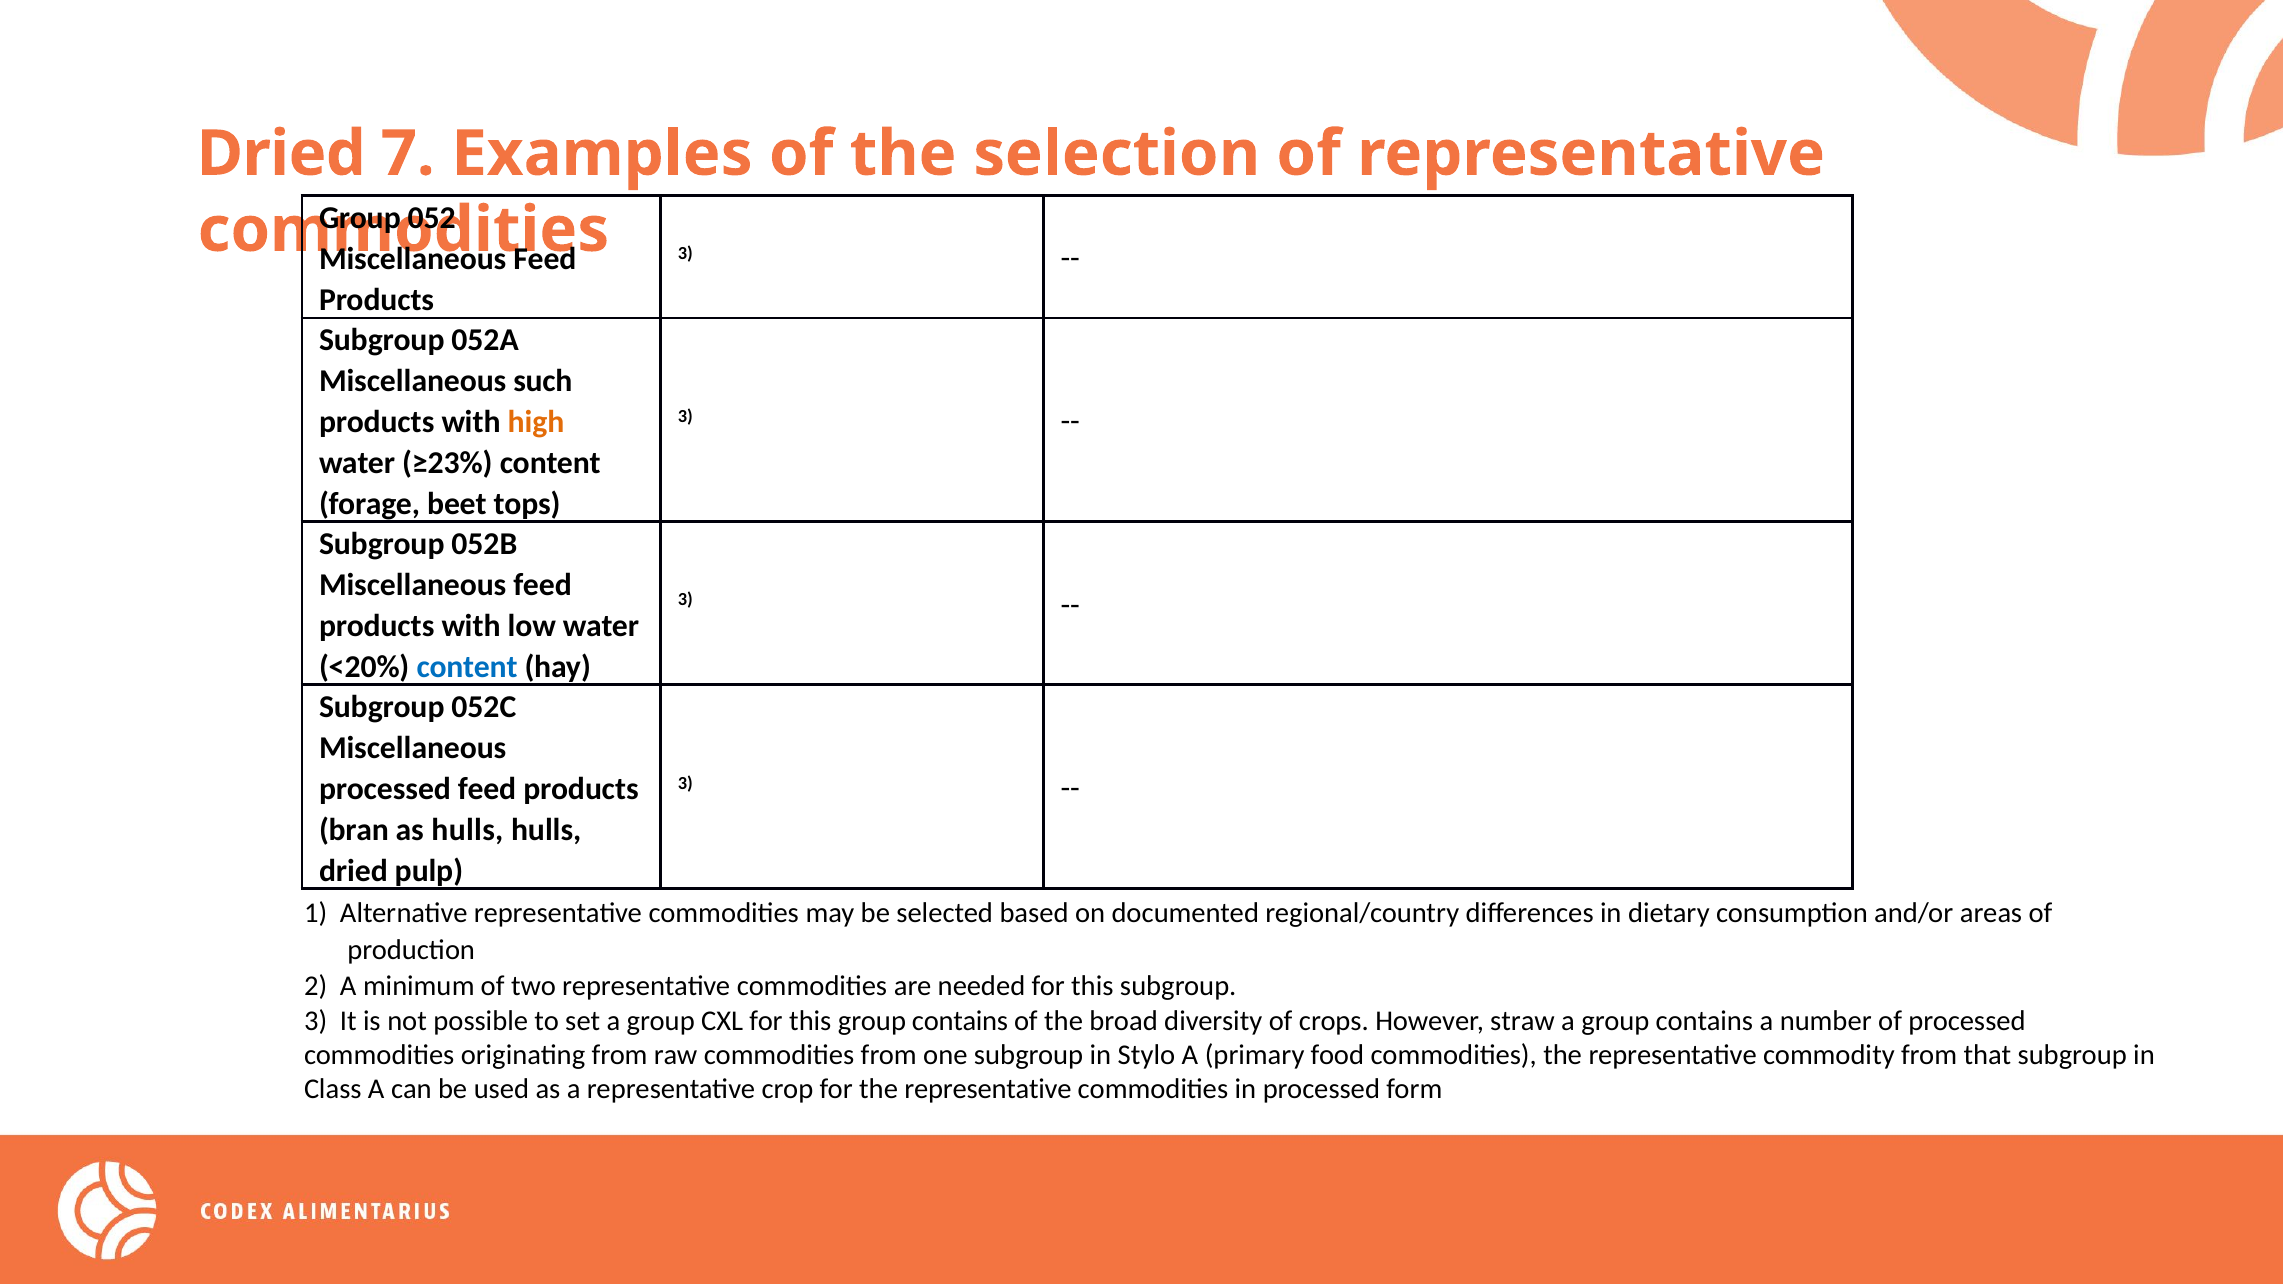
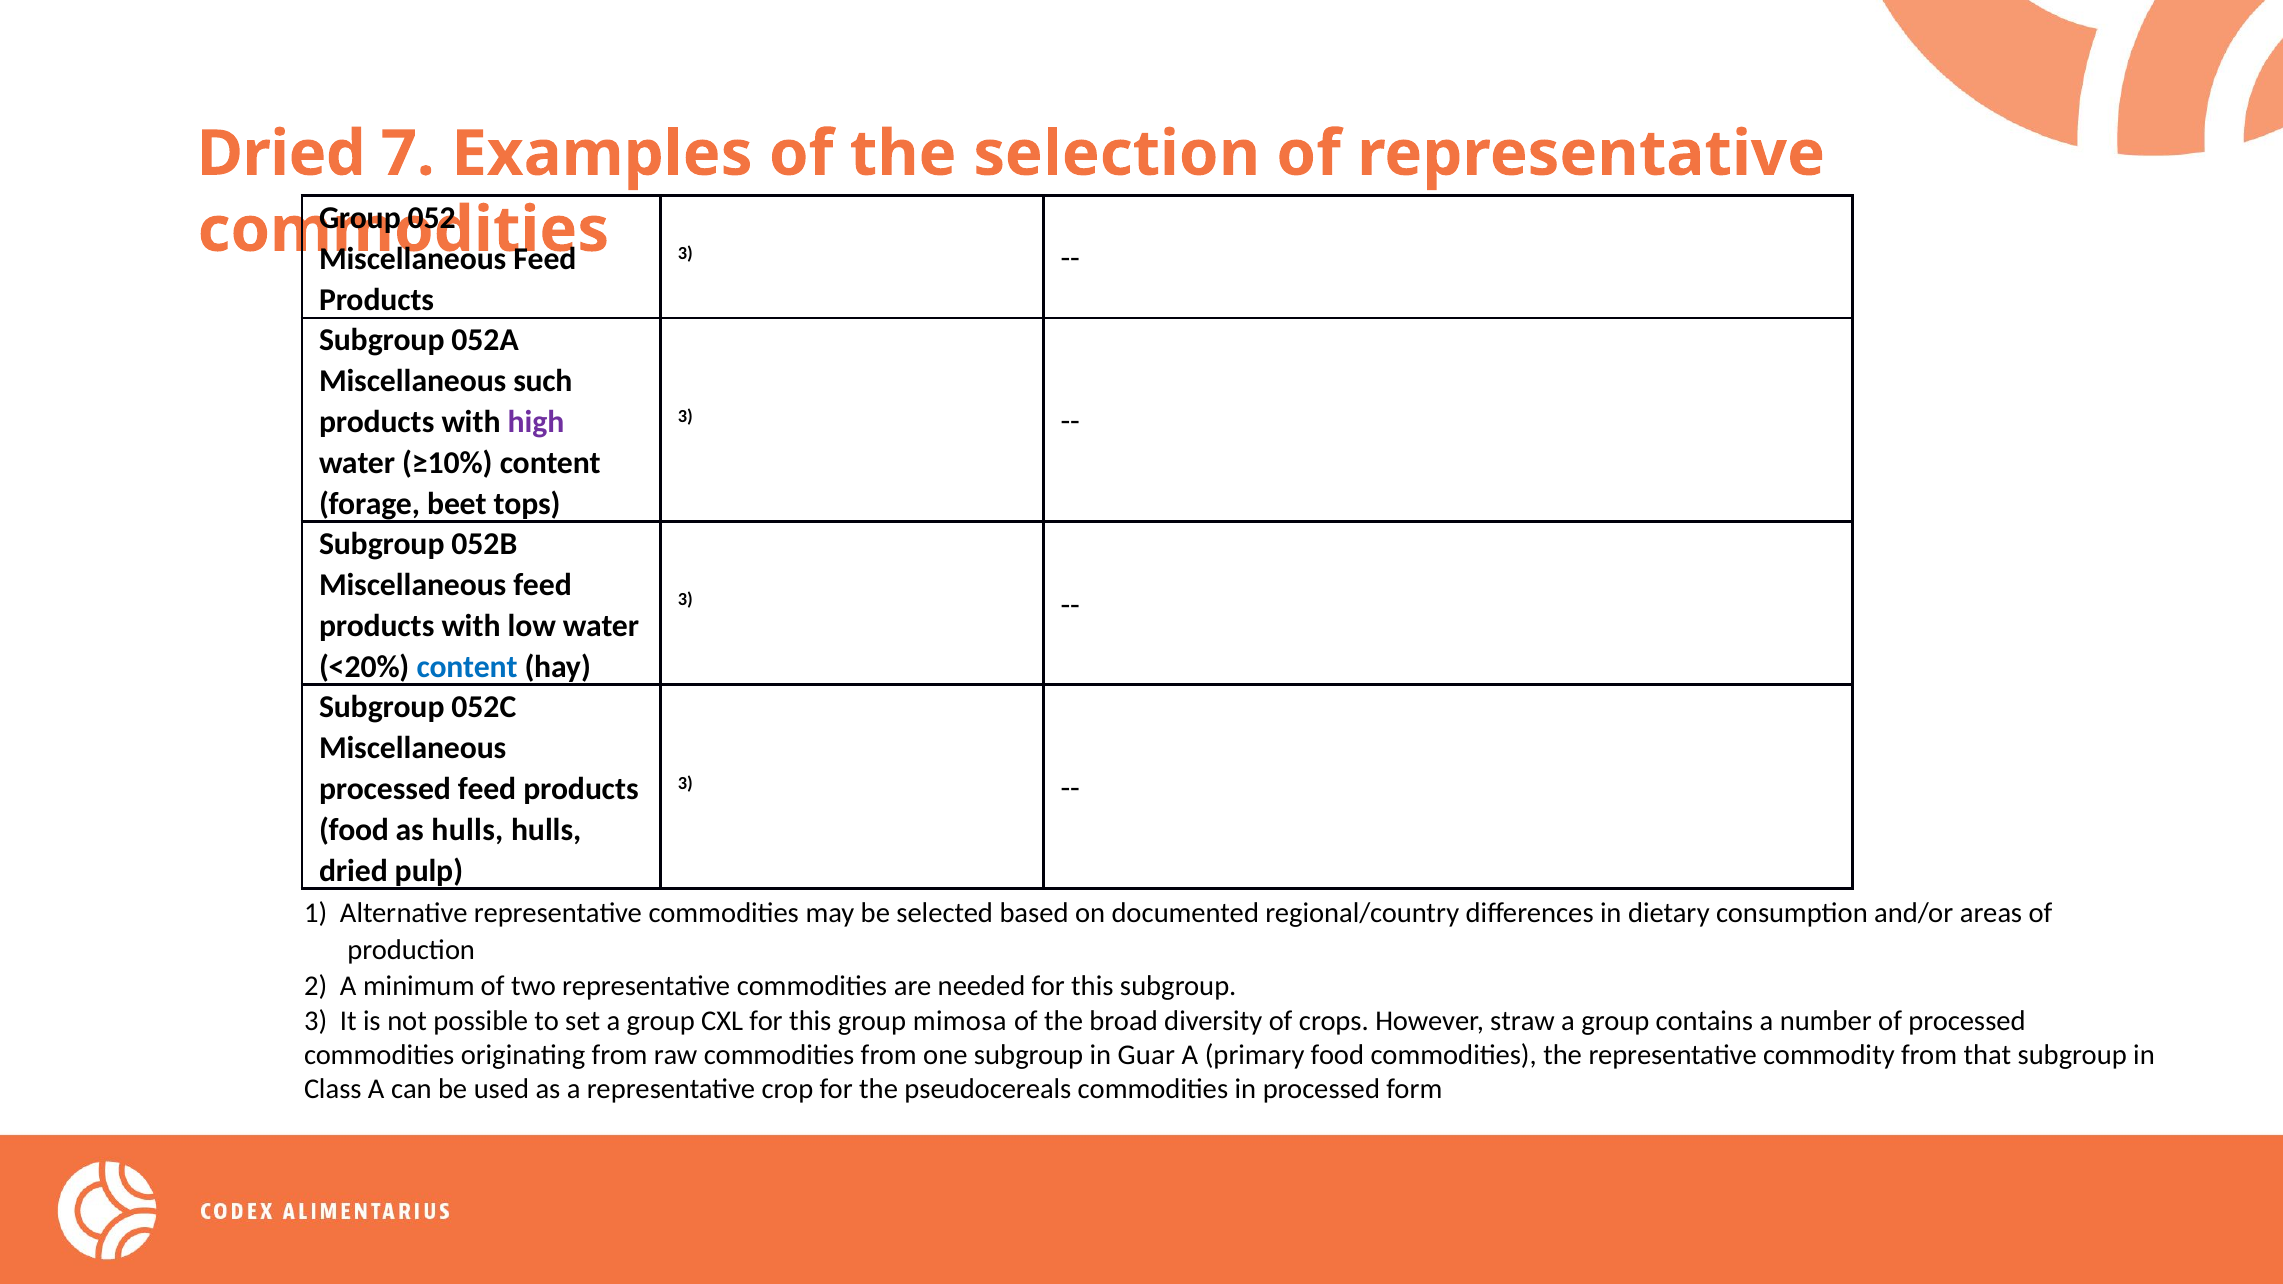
high colour: orange -> purple
≥23%: ≥23% -> ≥10%
bran at (354, 830): bran -> food
this group contains: contains -> mimosa
Stylo: Stylo -> Guar
for the representative: representative -> pseudocereals
